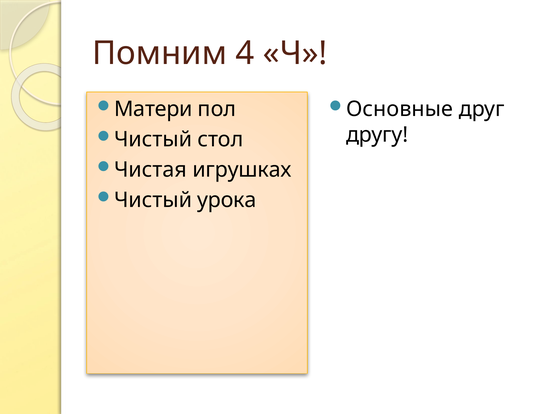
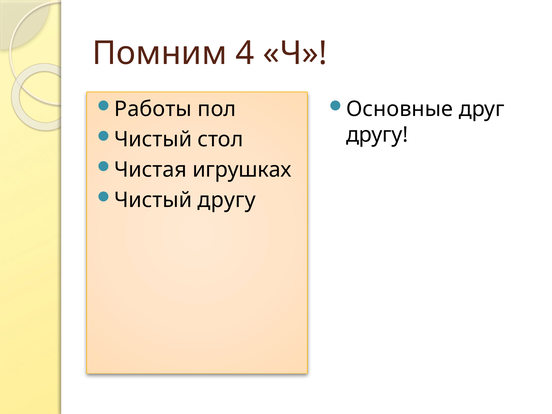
Матери: Матери -> Работы
Чистый урока: урока -> другу
